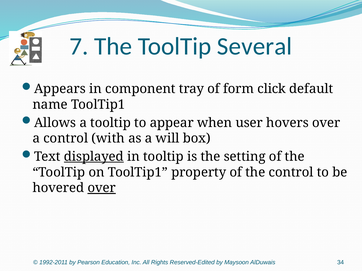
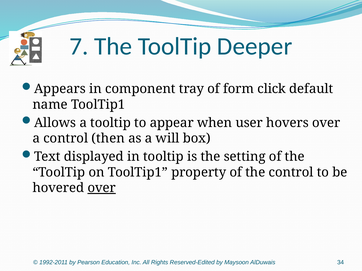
Several: Several -> Deeper
with: with -> then
displayed underline: present -> none
